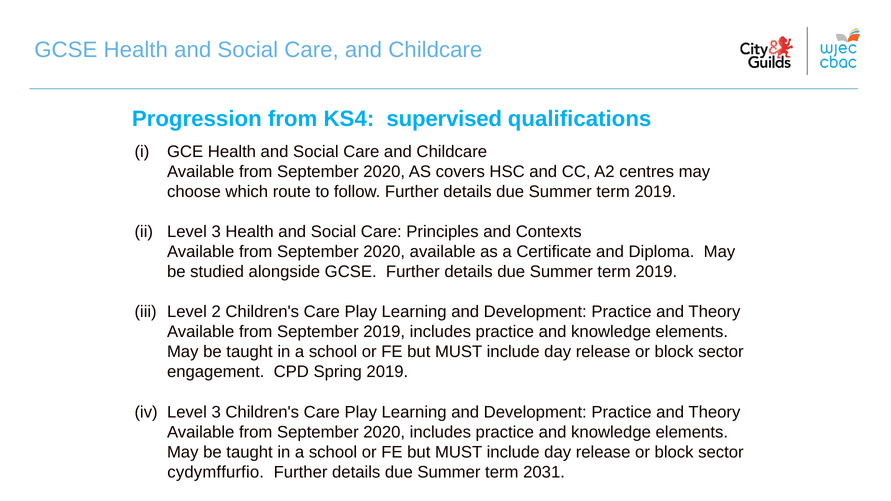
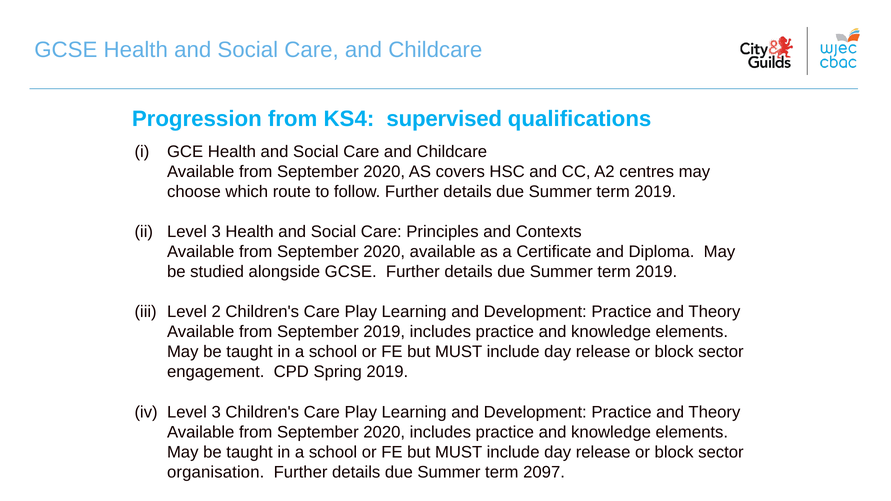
cydymffurfio: cydymffurfio -> organisation
2031: 2031 -> 2097
